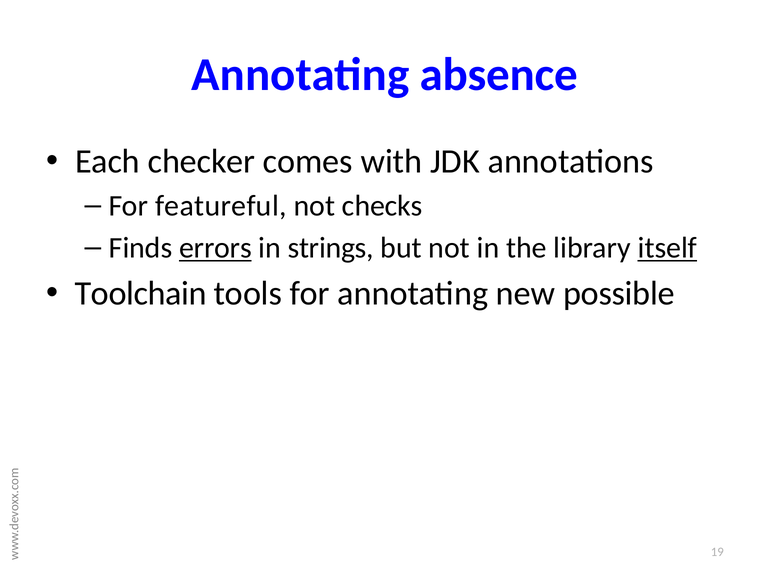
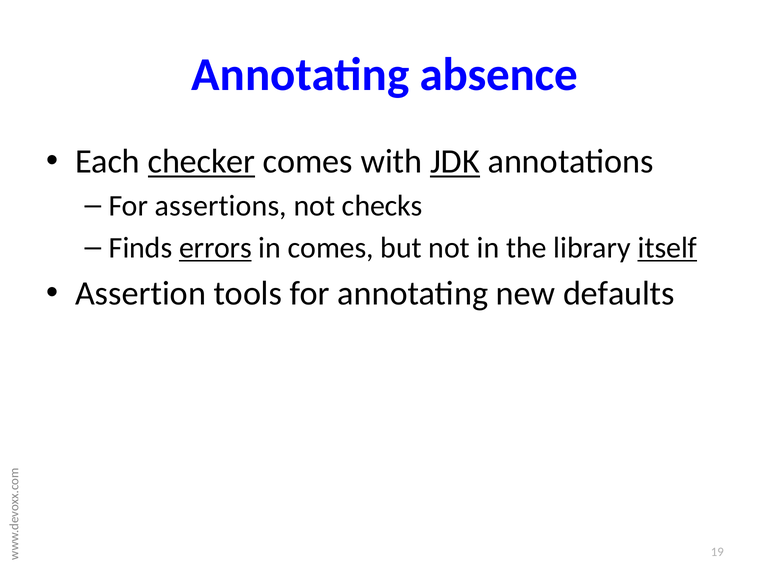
checker underline: none -> present
JDK underline: none -> present
featureful: featureful -> assertions
in strings: strings -> comes
Toolchain: Toolchain -> Assertion
possible: possible -> defaults
